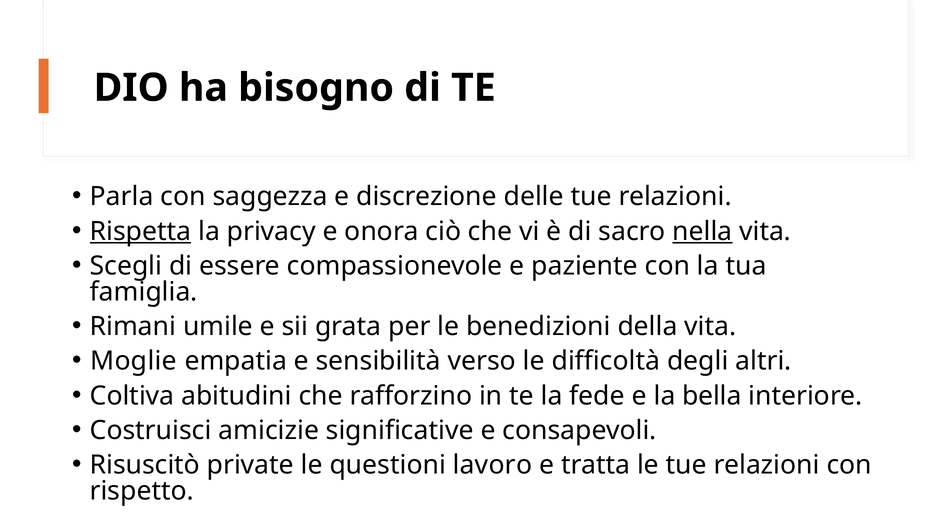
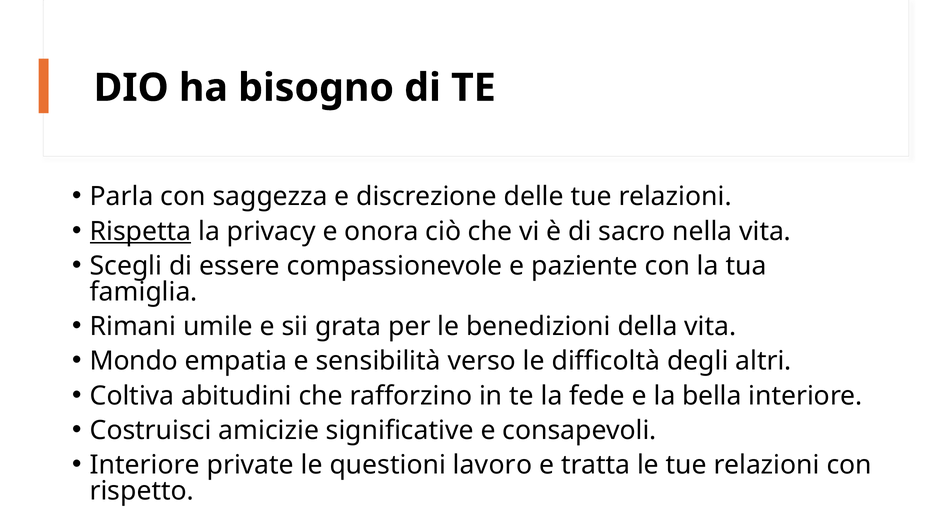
nella underline: present -> none
Moglie: Moglie -> Mondo
Risuscitò at (145, 466): Risuscitò -> Interiore
